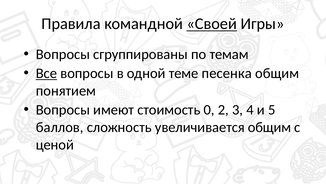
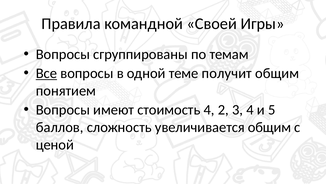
Своей underline: present -> none
песенка: песенка -> получит
стоимость 0: 0 -> 4
